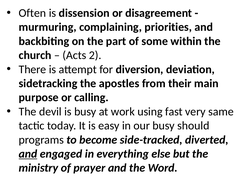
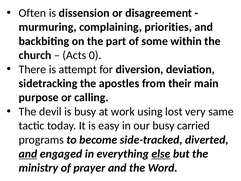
2: 2 -> 0
fast: fast -> lost
should: should -> carried
else underline: none -> present
